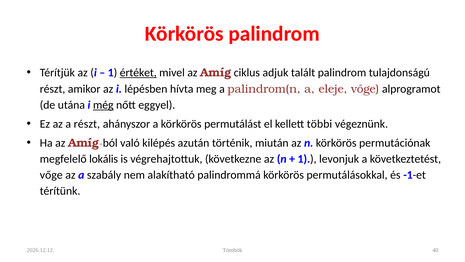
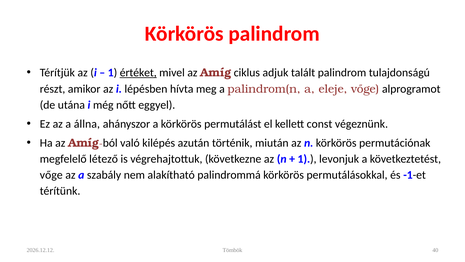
még underline: present -> none
a részt: részt -> állna
többi: többi -> const
lokális: lokális -> létező
